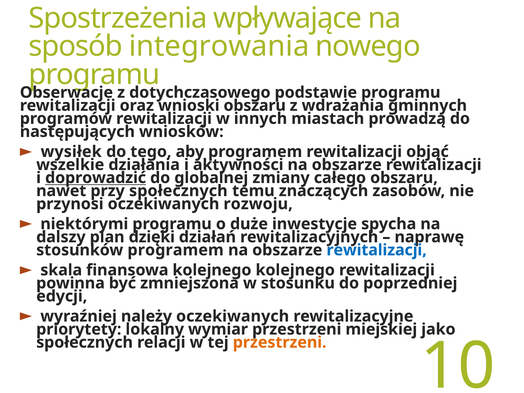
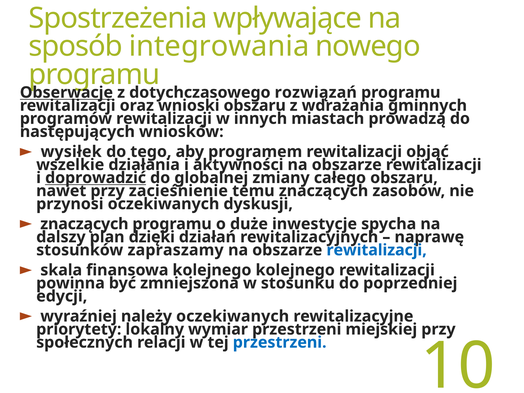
Obserwacje underline: none -> present
podstawie: podstawie -> rozwiązań
przy społecznych: społecznych -> zacieśnienie
rozwoju: rozwoju -> dyskusji
niektórymi at (84, 224): niektórymi -> znaczących
stosunków programem: programem -> zapraszamy
miejskiej jako: jako -> przy
przestrzeni at (280, 342) colour: orange -> blue
